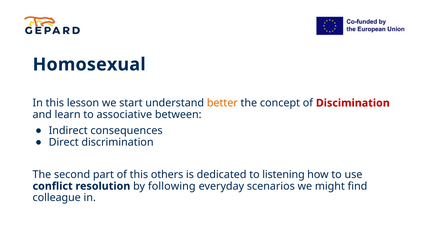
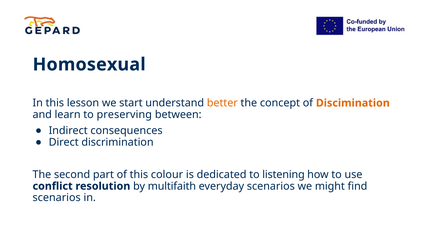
Discimination colour: red -> orange
associative: associative -> preserving
others: others -> colour
following: following -> multifaith
colleague at (57, 198): colleague -> scenarios
